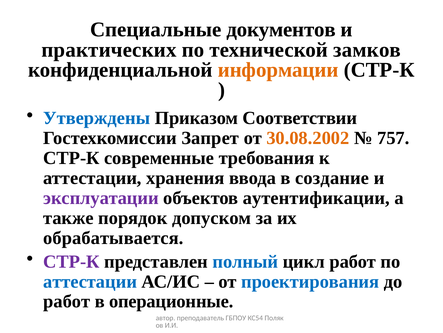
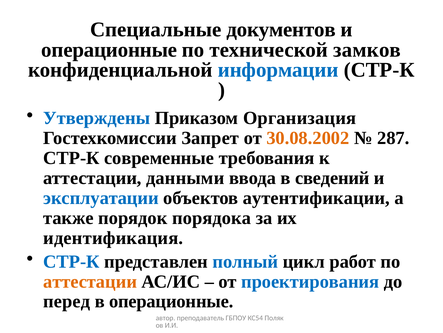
практических at (109, 50): практических -> операционные
информации colour: orange -> blue
Соответствии: Соответствии -> Организация
757: 757 -> 287
хранения: хранения -> данными
создание: создание -> сведений
эксплуатации colour: purple -> blue
допуском: допуском -> порядока
обрабатывается: обрабатывается -> идентификация
СТР-К at (71, 261) colour: purple -> blue
аттестации at (90, 281) colour: blue -> orange
работ at (67, 301): работ -> перед
